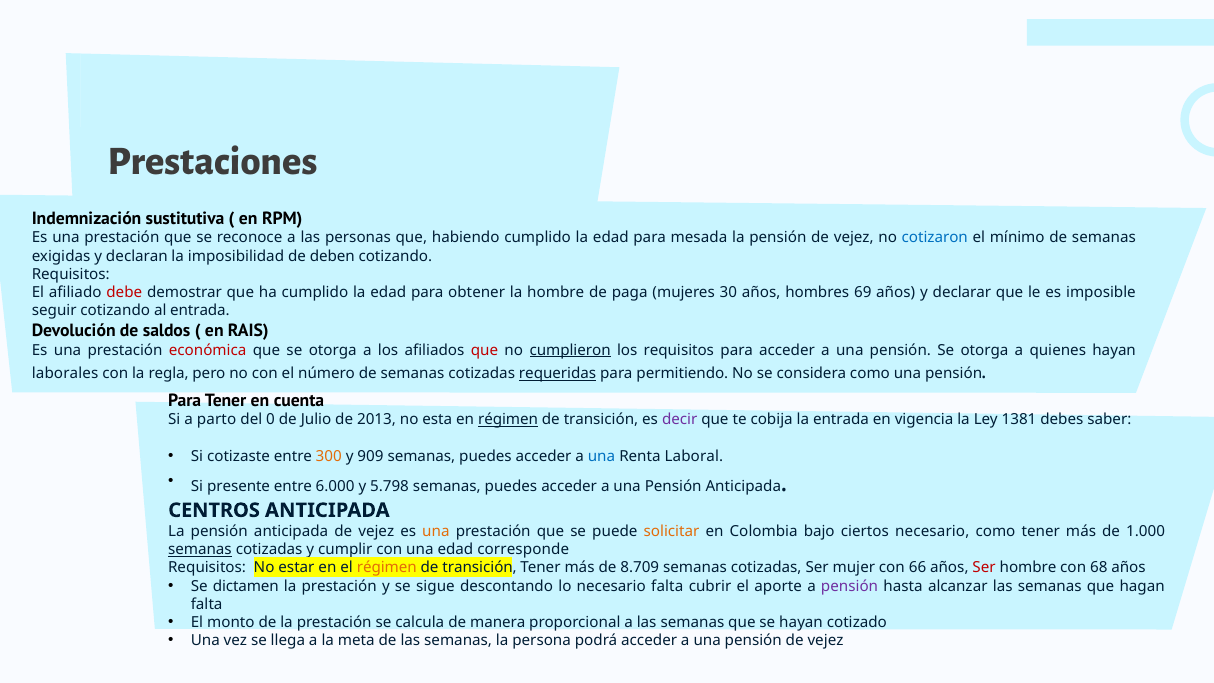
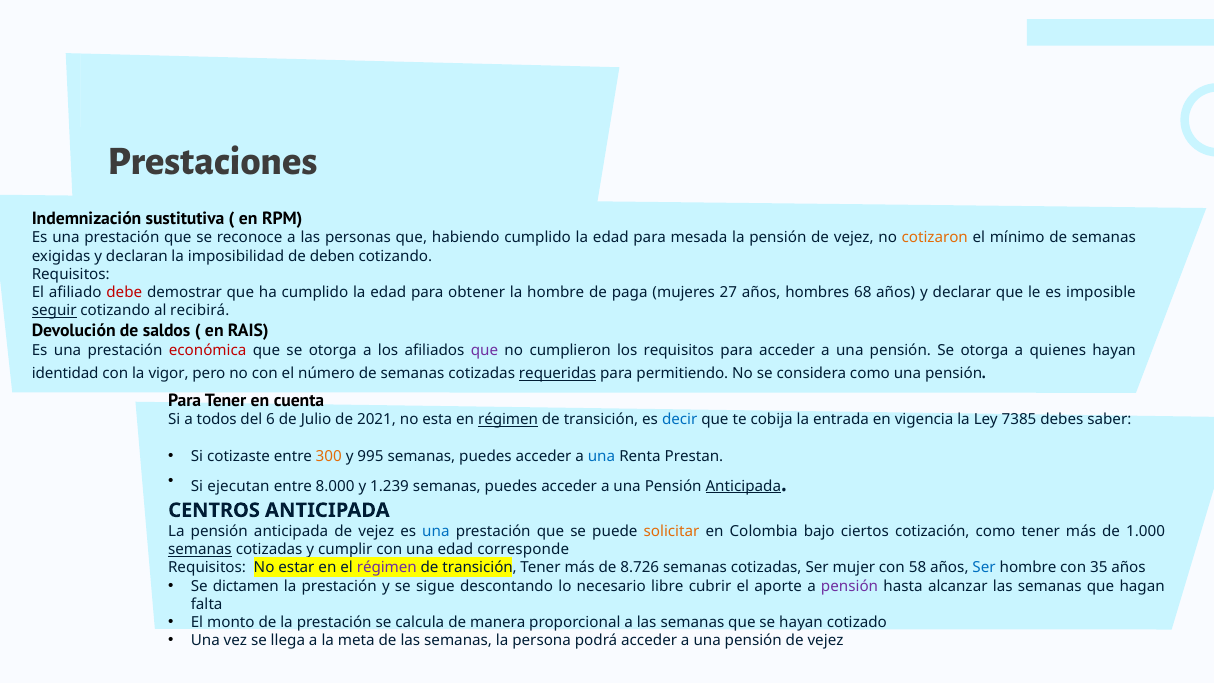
cotizaron colour: blue -> orange
30: 30 -> 27
69: 69 -> 68
seguir underline: none -> present
al entrada: entrada -> recibirá
que at (484, 350) colour: red -> purple
cumplieron underline: present -> none
laborales: laborales -> identidad
regla: regla -> vigor
parto: parto -> todos
0: 0 -> 6
2013: 2013 -> 2021
decir colour: purple -> blue
1381: 1381 -> 7385
909: 909 -> 995
Laboral: Laboral -> Prestan
presente: presente -> ejecutan
6.000: 6.000 -> 8.000
5.798: 5.798 -> 1.239
Anticipada at (743, 486) underline: none -> present
una at (436, 531) colour: orange -> blue
ciertos necesario: necesario -> cotización
régimen at (387, 568) colour: orange -> purple
8.709: 8.709 -> 8.726
66: 66 -> 58
Ser at (984, 568) colour: red -> blue
68: 68 -> 35
necesario falta: falta -> libre
